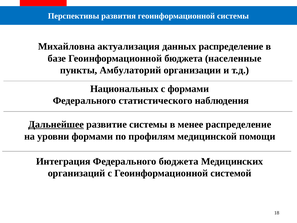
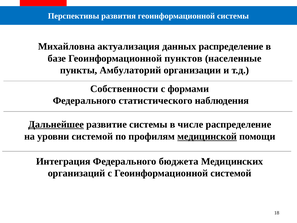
Геоинформационной бюджета: бюджета -> пунктов
Национальных: Национальных -> Собственности
менее: менее -> числе
уровни формами: формами -> системой
медицинской underline: none -> present
